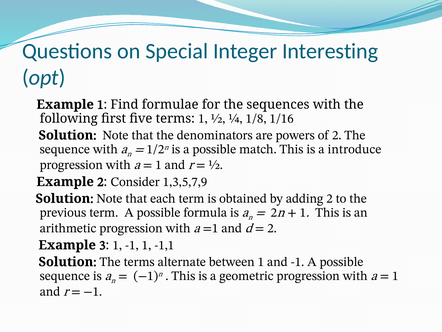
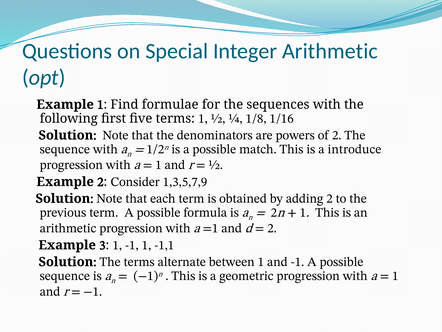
Integer Interesting: Interesting -> Arithmetic
